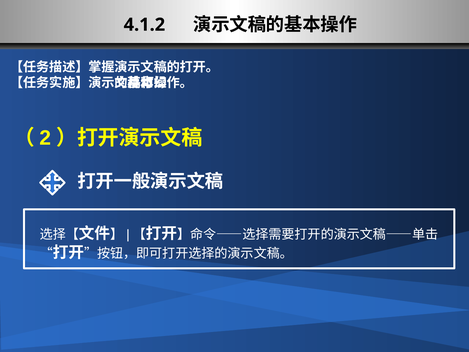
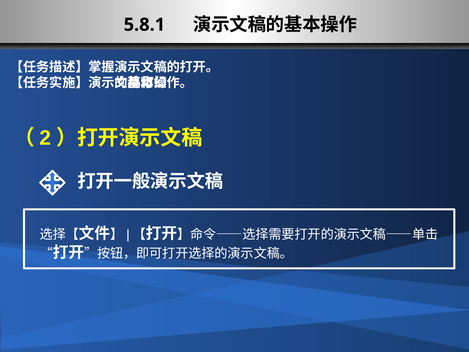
4.1.2: 4.1.2 -> 5.8.1
